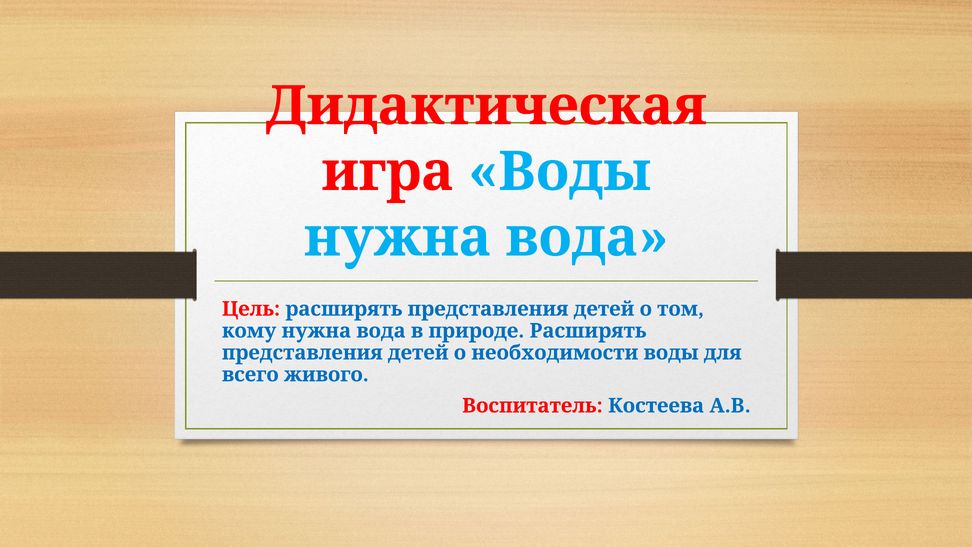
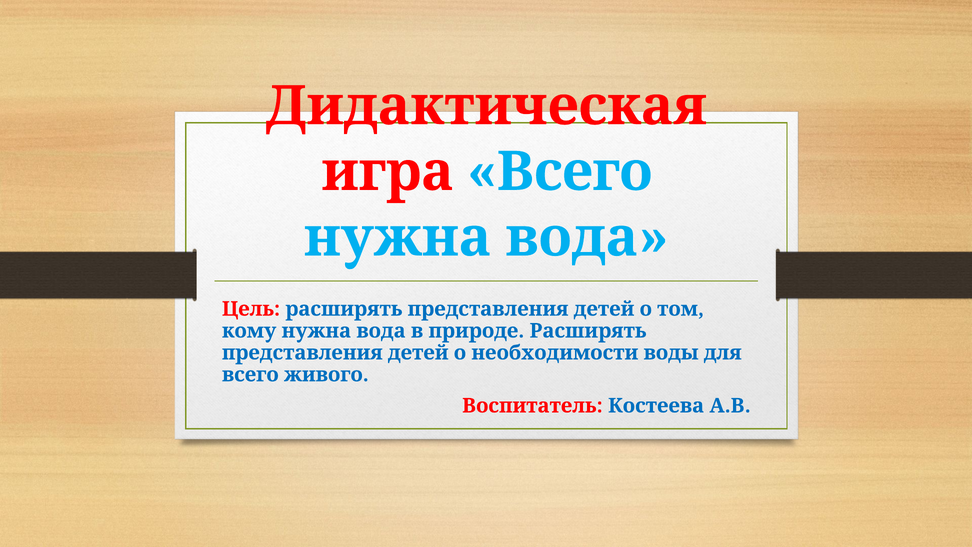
игра Воды: Воды -> Всего
